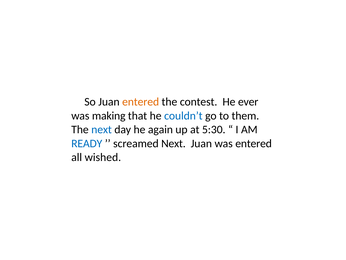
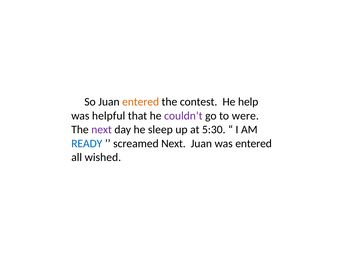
ever: ever -> help
making: making -> helpful
couldn’t colour: blue -> purple
them: them -> were
next at (102, 129) colour: blue -> purple
again: again -> sleep
